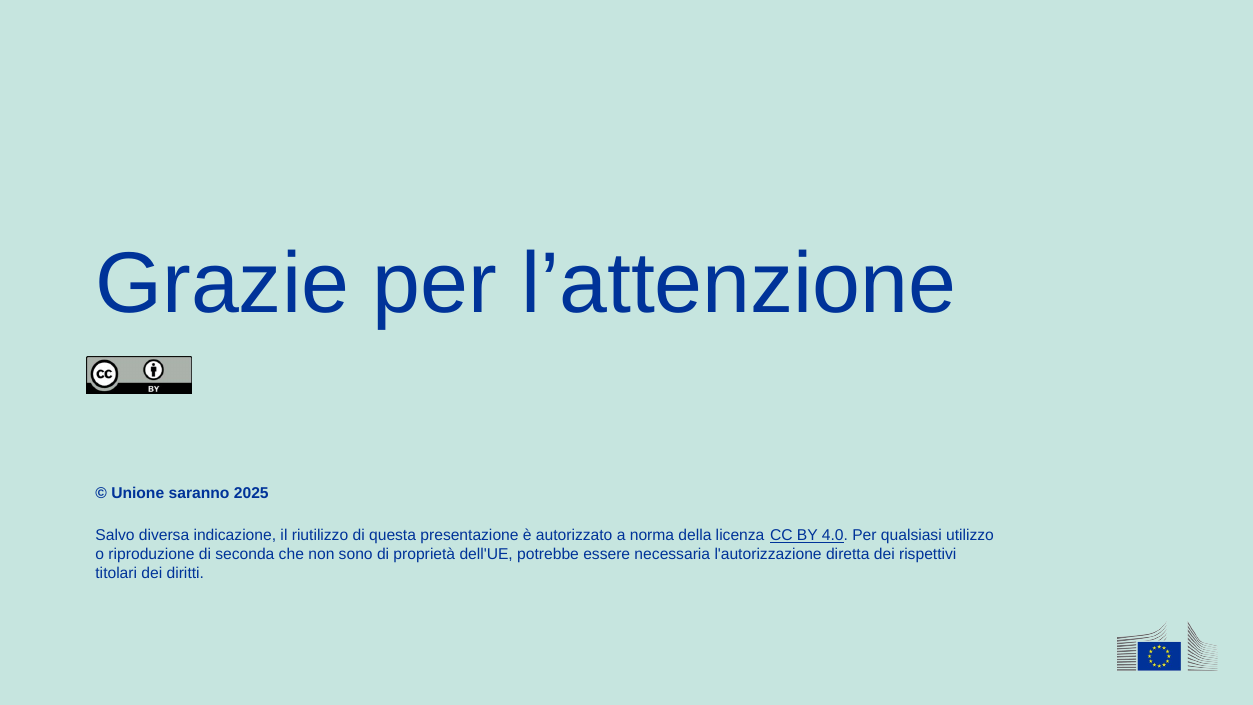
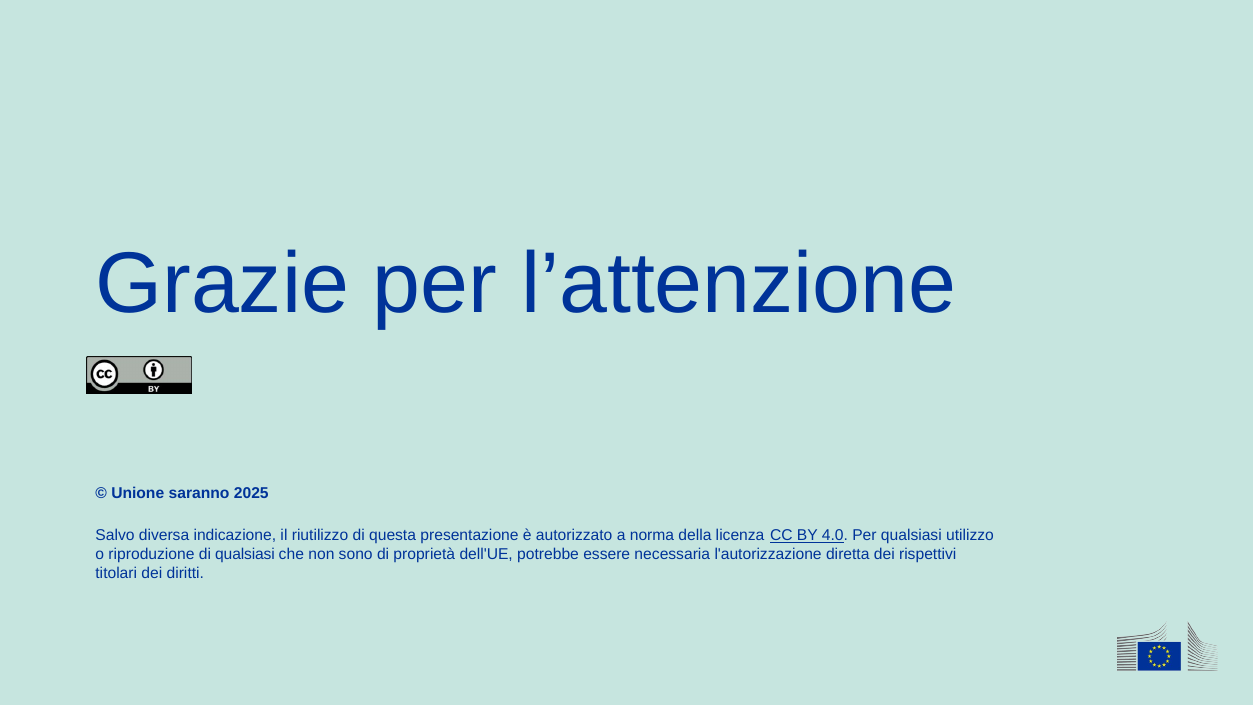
di seconda: seconda -> qualsiasi
